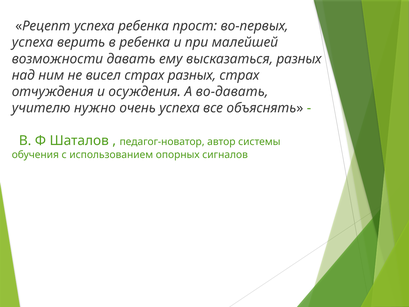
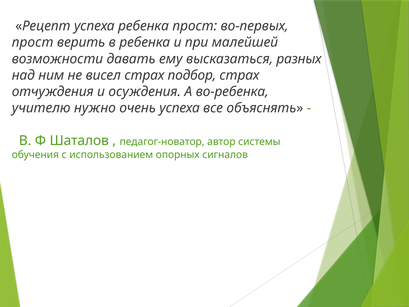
успеха at (33, 42): успеха -> прост
страх разных: разных -> подбор
во-давать: во-давать -> во-ребенка
